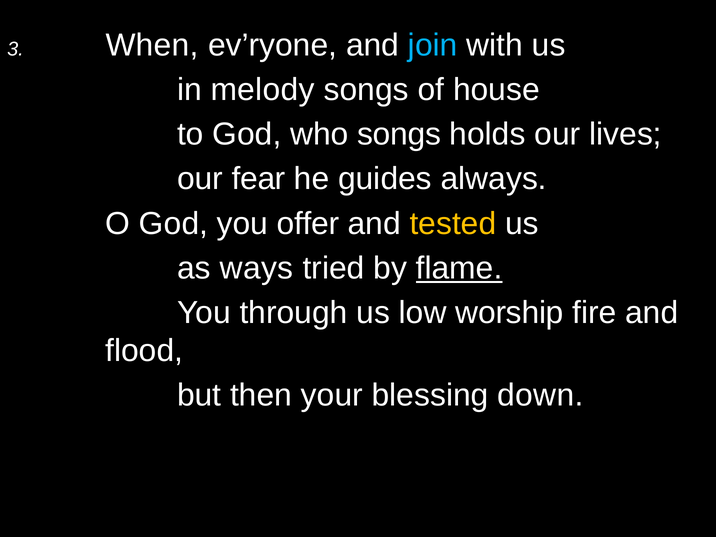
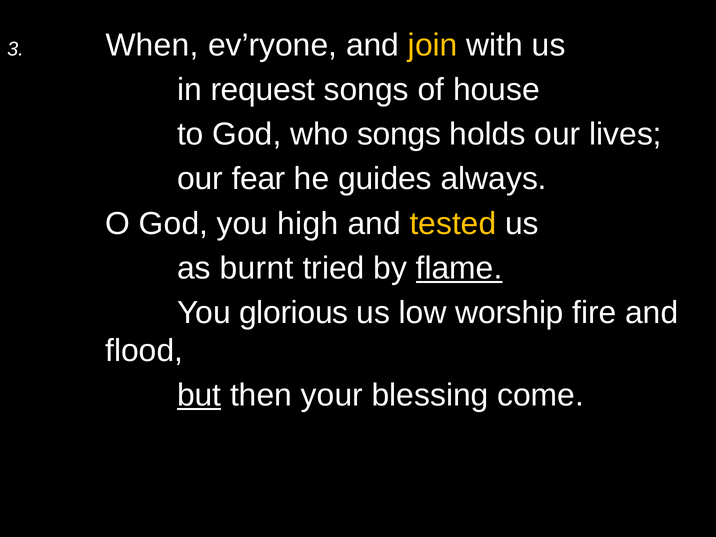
join colour: light blue -> yellow
melody: melody -> request
offer: offer -> high
ways: ways -> burnt
through: through -> glorious
but underline: none -> present
down: down -> come
